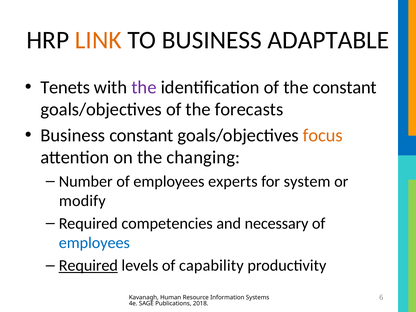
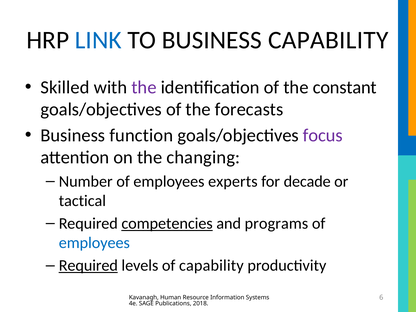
LINK colour: orange -> blue
BUSINESS ADAPTABLE: ADAPTABLE -> CAPABILITY
Tenets: Tenets -> Skilled
Business constant: constant -> function
focus colour: orange -> purple
system: system -> decade
modify: modify -> tactical
competencies underline: none -> present
necessary: necessary -> programs
